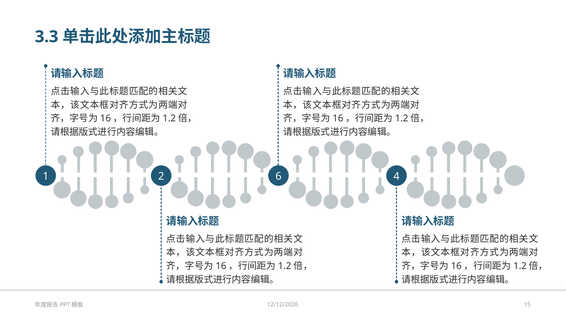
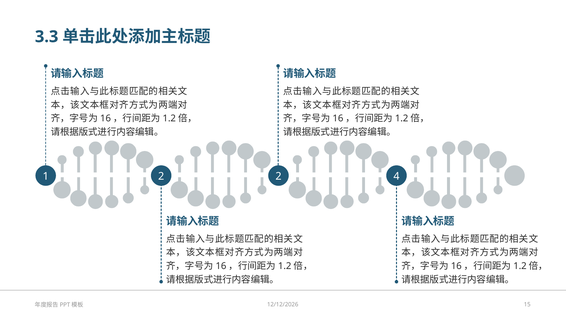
1 6: 6 -> 2
